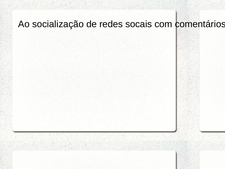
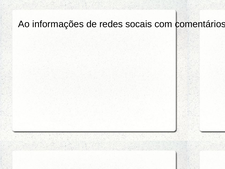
socialização: socialização -> informações
